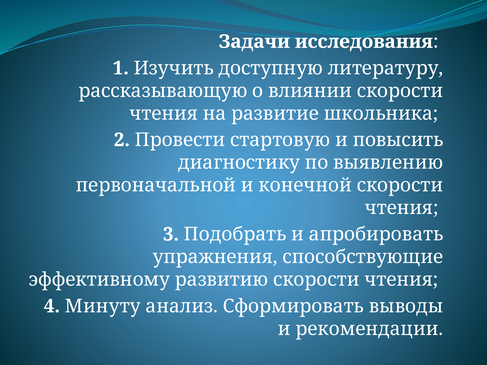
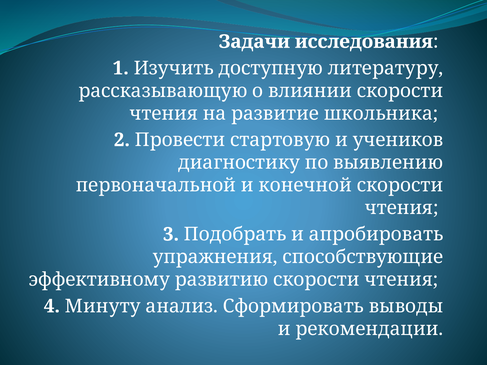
повысить: повысить -> учеников
